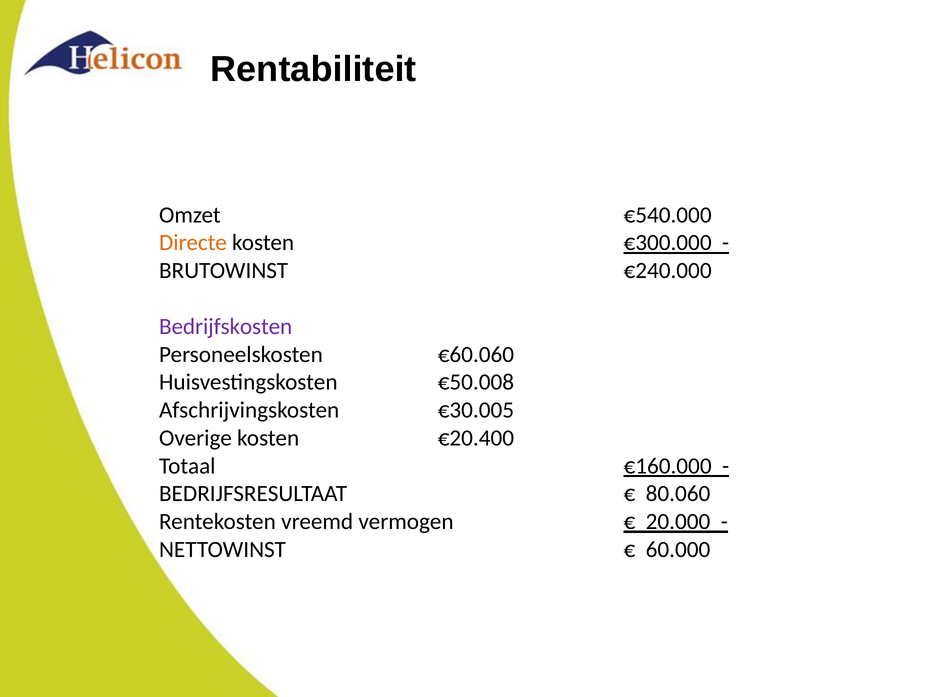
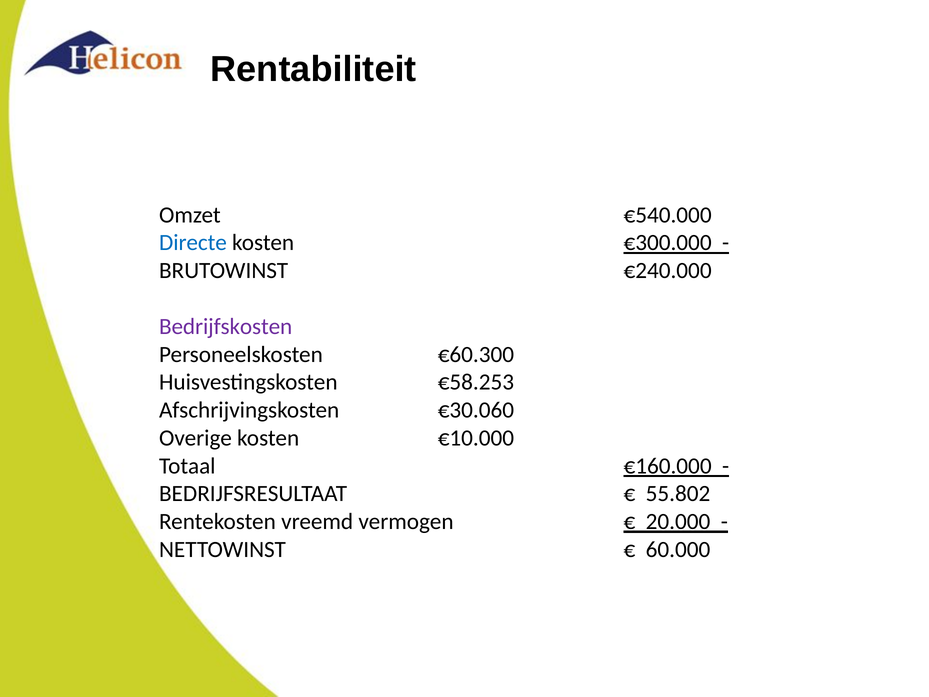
Directe colour: orange -> blue
€60.060: €60.060 -> €60.300
€50.008: €50.008 -> €58.253
€30.005: €30.005 -> €30.060
€20.400: €20.400 -> €10.000
80.060: 80.060 -> 55.802
